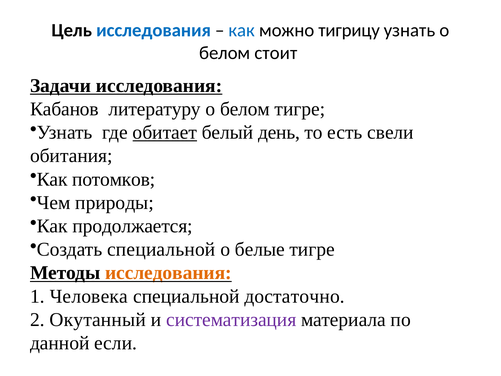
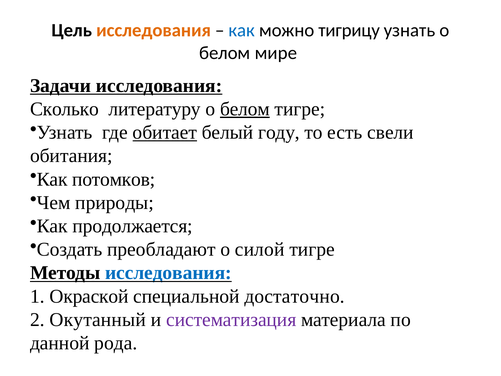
исследования at (154, 30) colour: blue -> orange
стоит: стоит -> мире
Кабанов: Кабанов -> Сколько
белом at (245, 109) underline: none -> present
день: день -> году
Создать специальной: специальной -> преобладают
белые: белые -> силой
исследования at (168, 273) colour: orange -> blue
Человека: Человека -> Окраской
если: если -> рода
